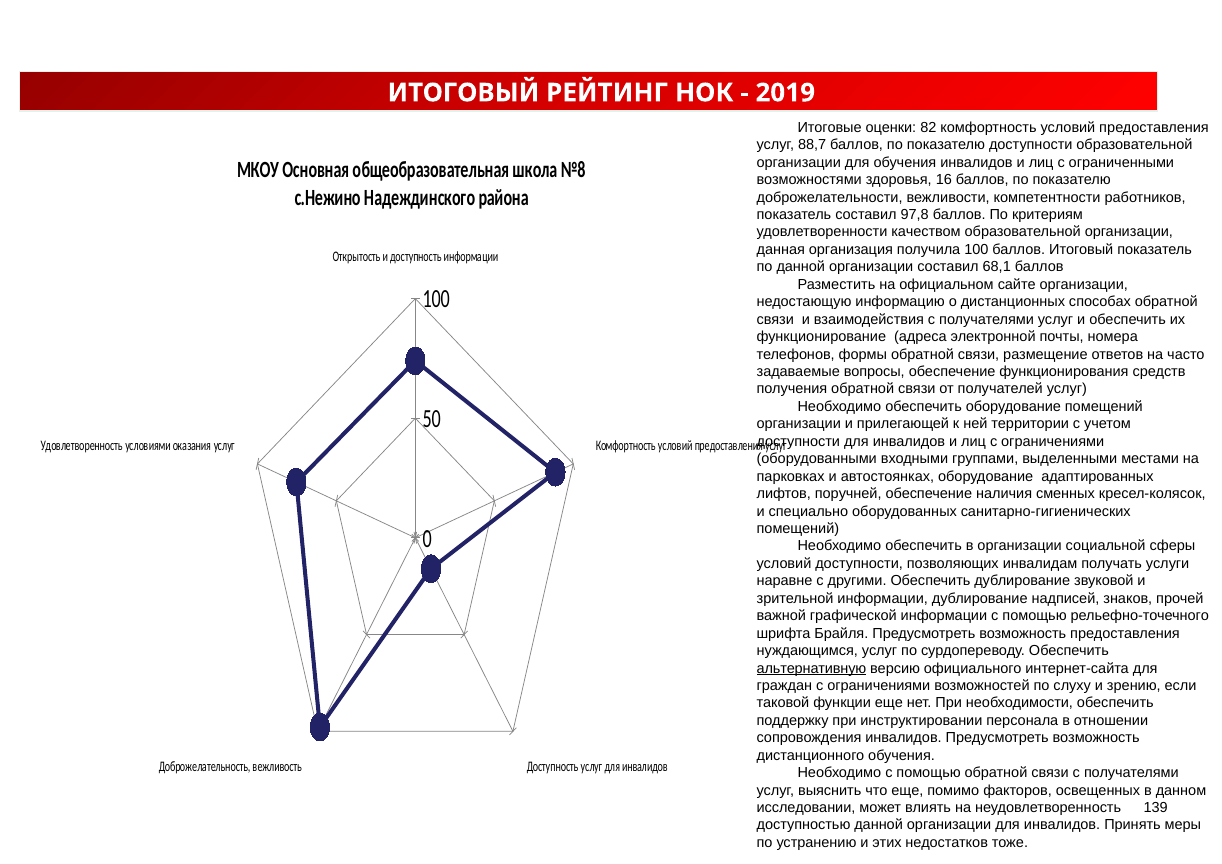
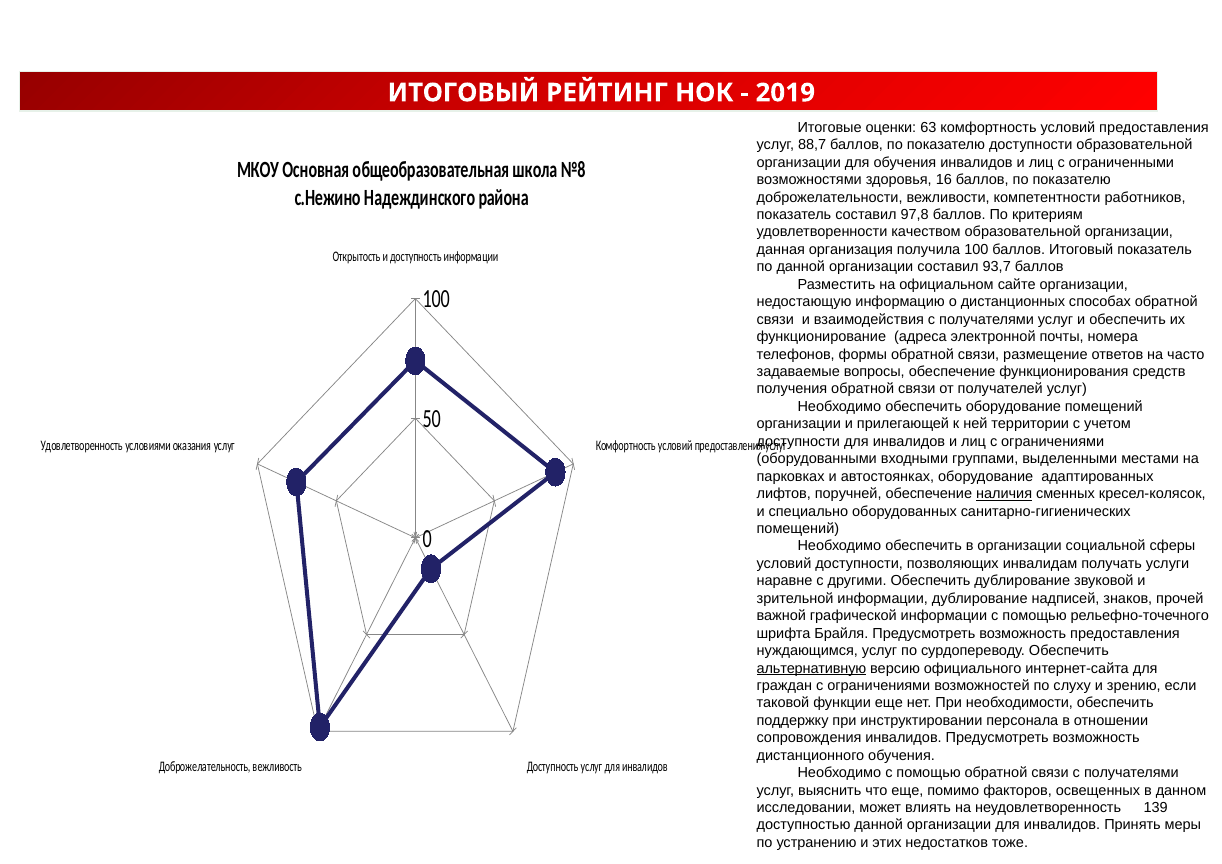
82: 82 -> 63
68,1: 68,1 -> 93,7
наличия underline: none -> present
